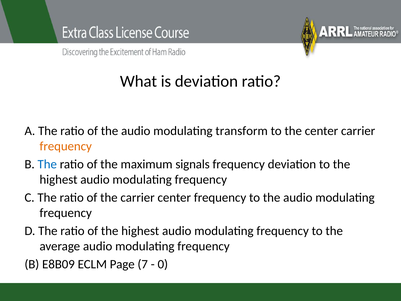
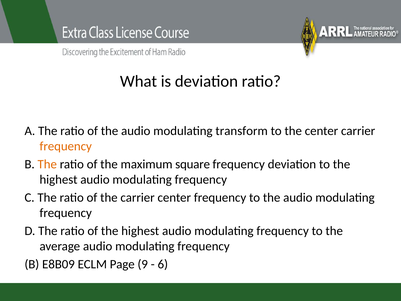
The at (47, 164) colour: blue -> orange
signals: signals -> square
7: 7 -> 9
0: 0 -> 6
